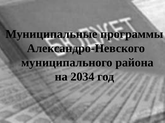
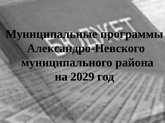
2034: 2034 -> 2029
